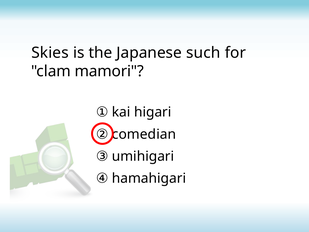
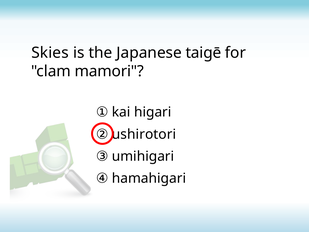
such: such -> taigē
comedian: comedian -> ushirotori
